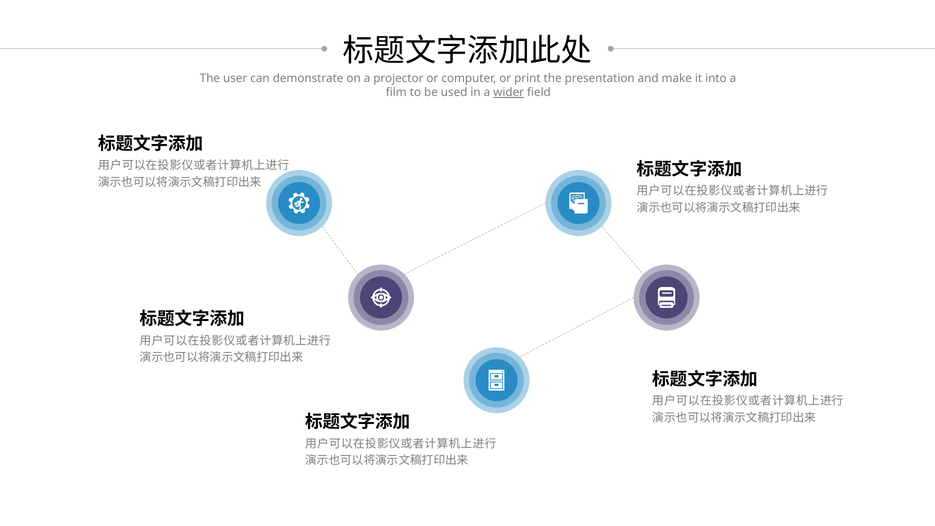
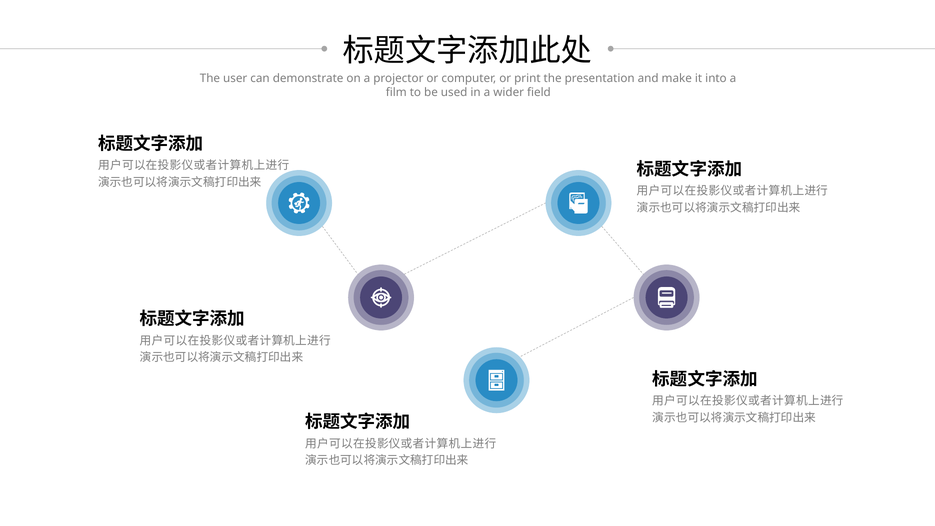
wider underline: present -> none
